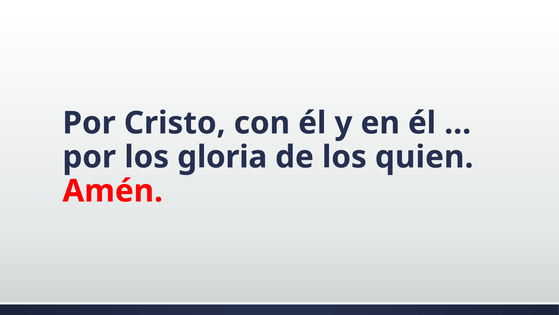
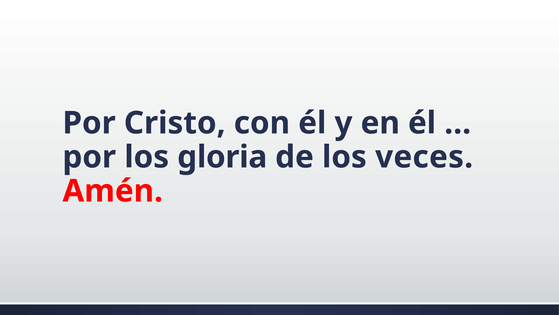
quien: quien -> veces
